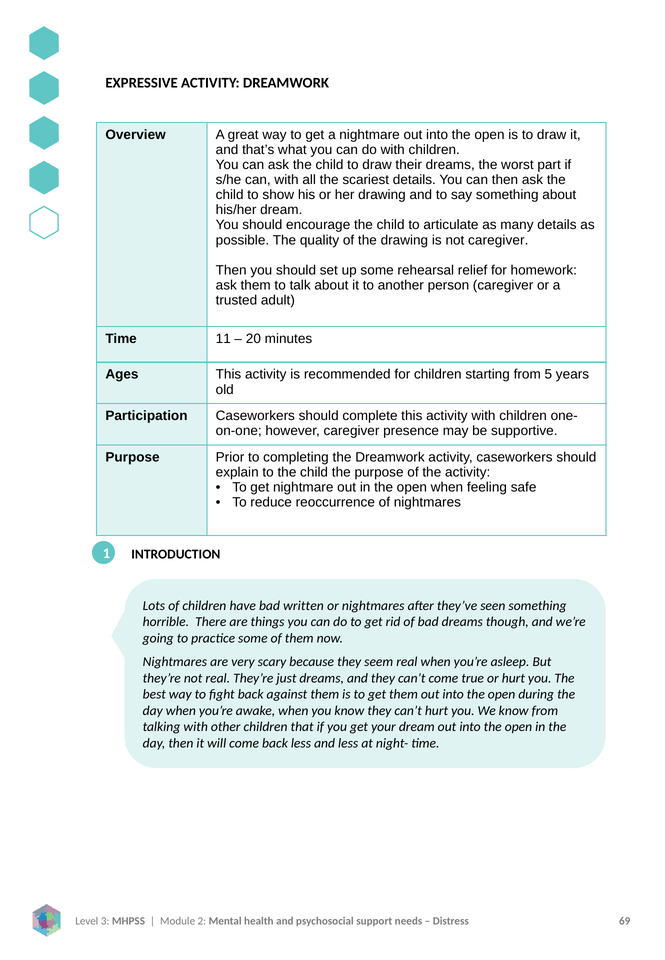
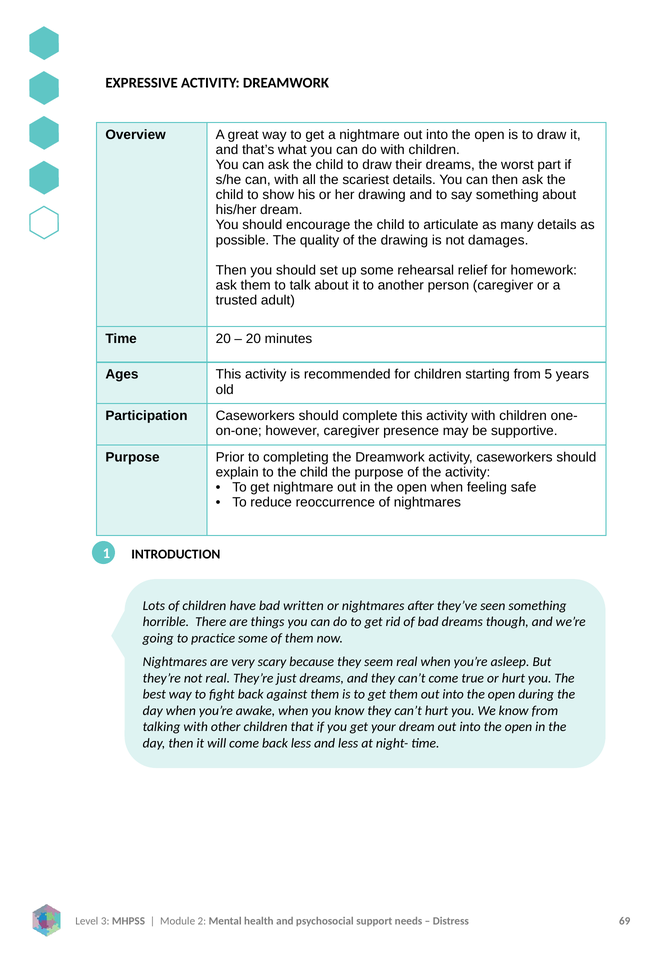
not caregiver: caregiver -> damages
Time 11: 11 -> 20
